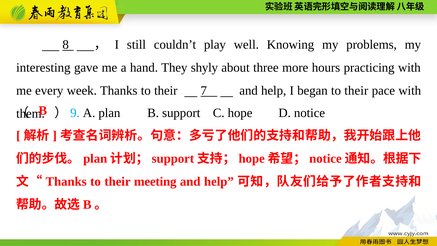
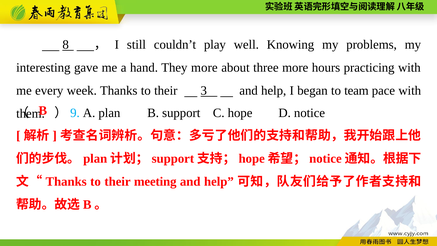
They shyly: shyly -> more
7: 7 -> 3
began to their: their -> team
